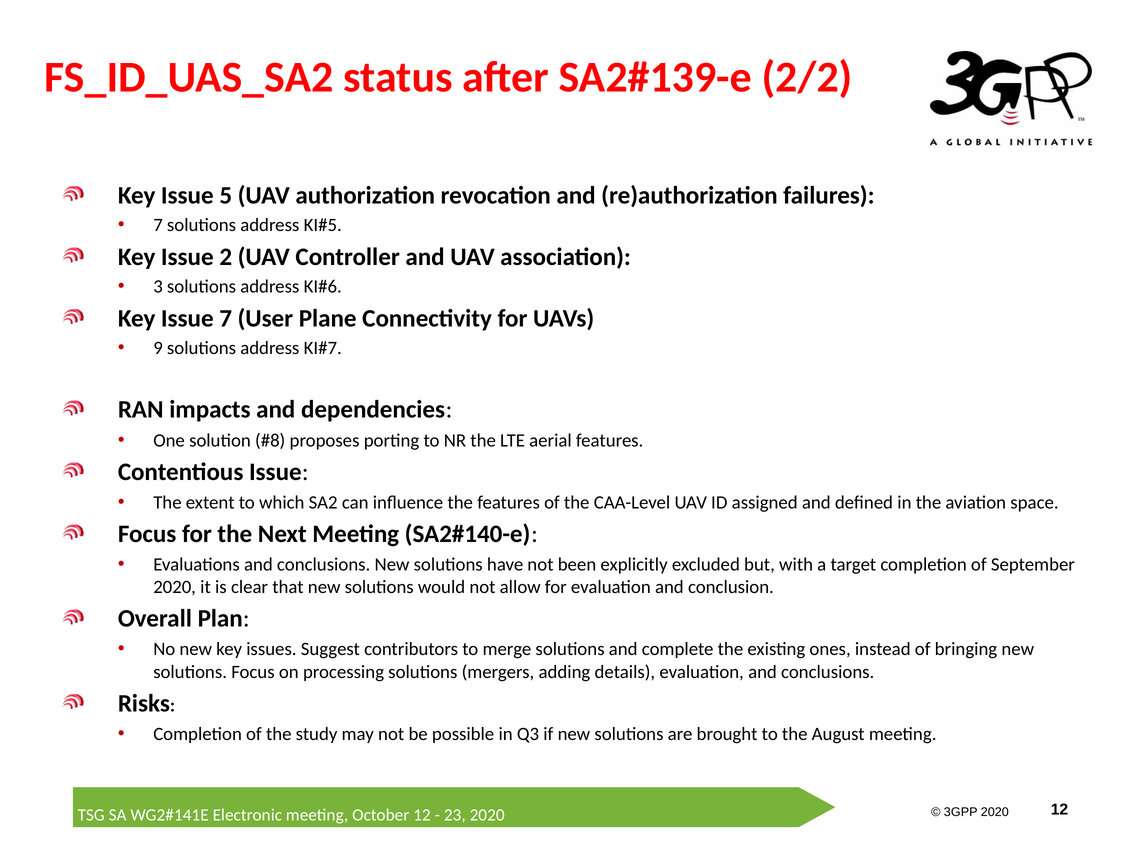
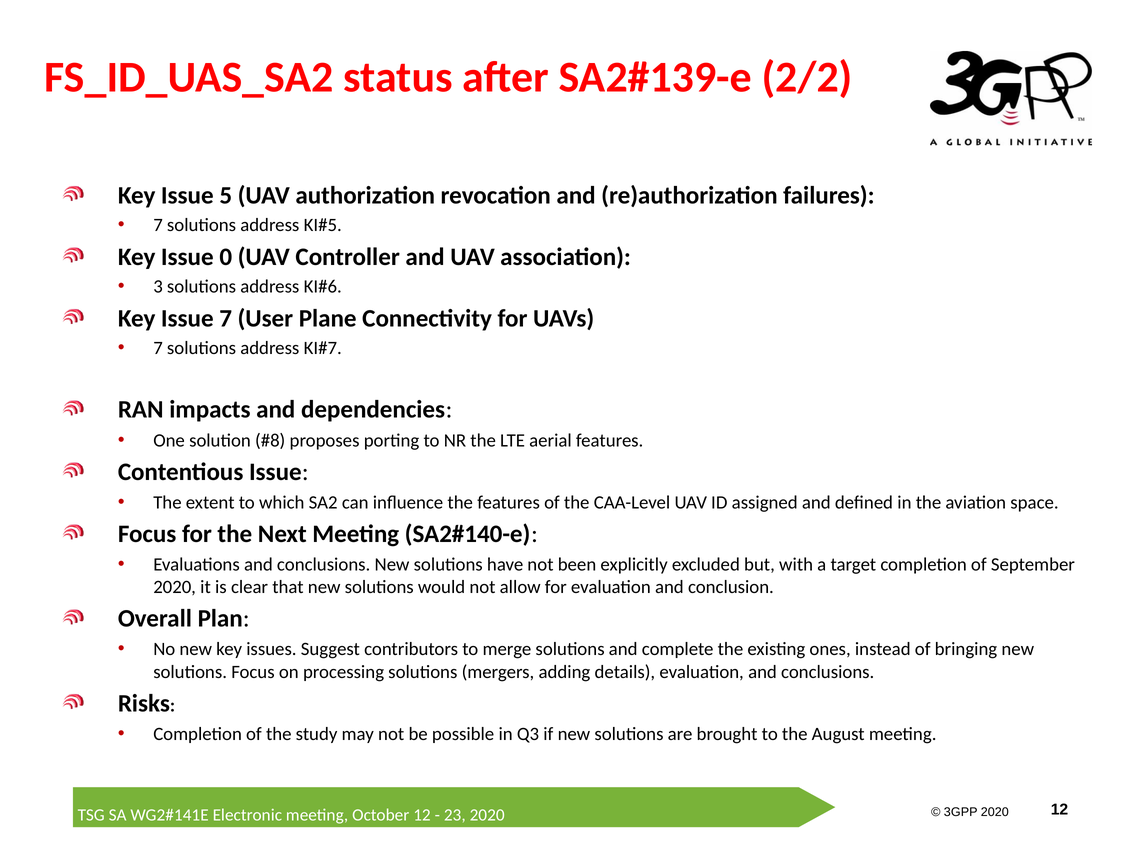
2: 2 -> 0
9 at (158, 348): 9 -> 7
